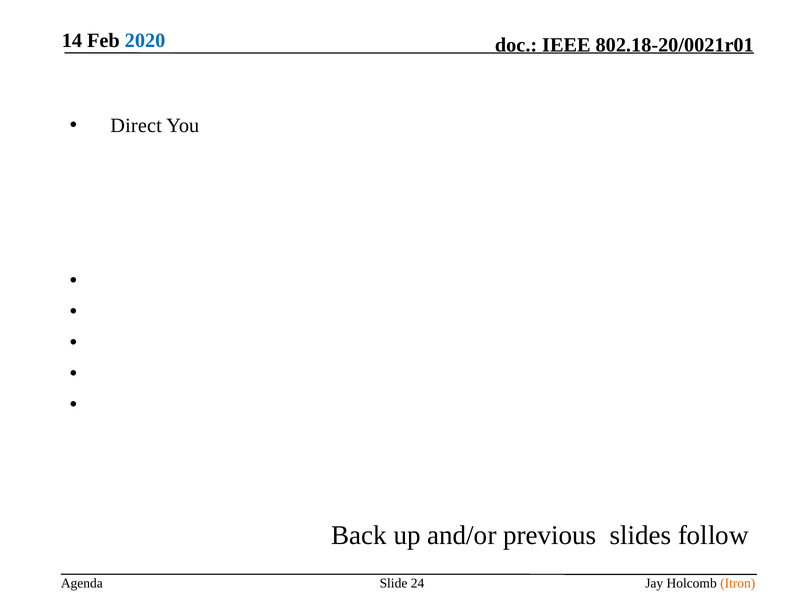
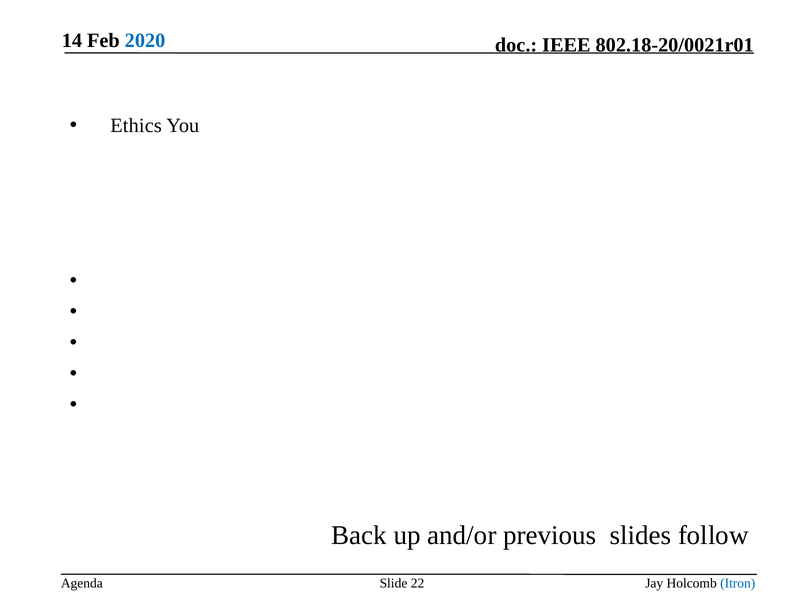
Direct: Direct -> Ethics
24: 24 -> 22
Itron colour: orange -> blue
